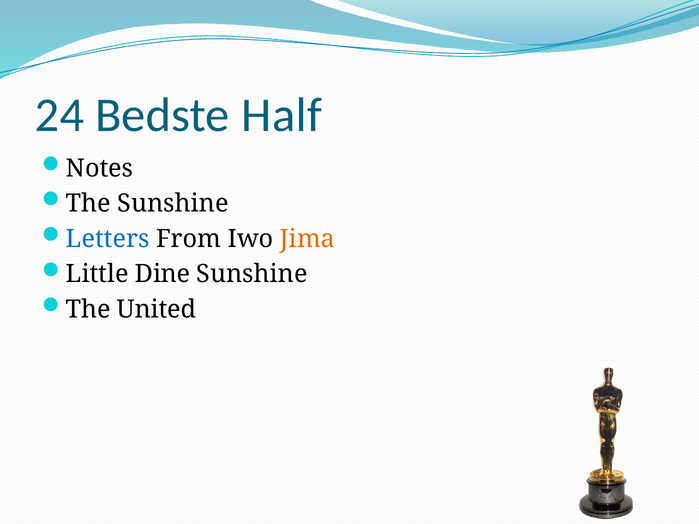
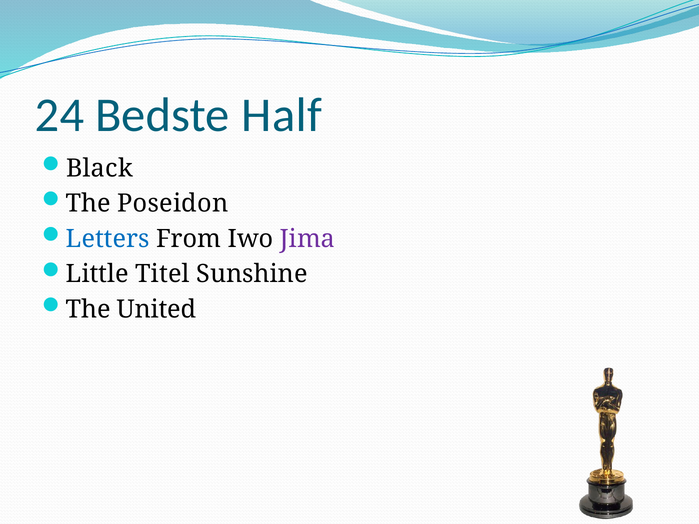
Notes: Notes -> Black
The Sunshine: Sunshine -> Poseidon
Jima colour: orange -> purple
Dine: Dine -> Titel
